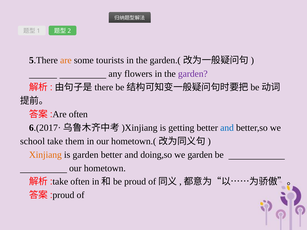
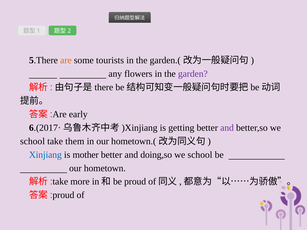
often at (78, 114): often -> early
and at (227, 128) colour: blue -> purple
Xinjiang colour: orange -> blue
is garden: garden -> mother
garden at (200, 155): garden -> school
often at (80, 182): often -> more
